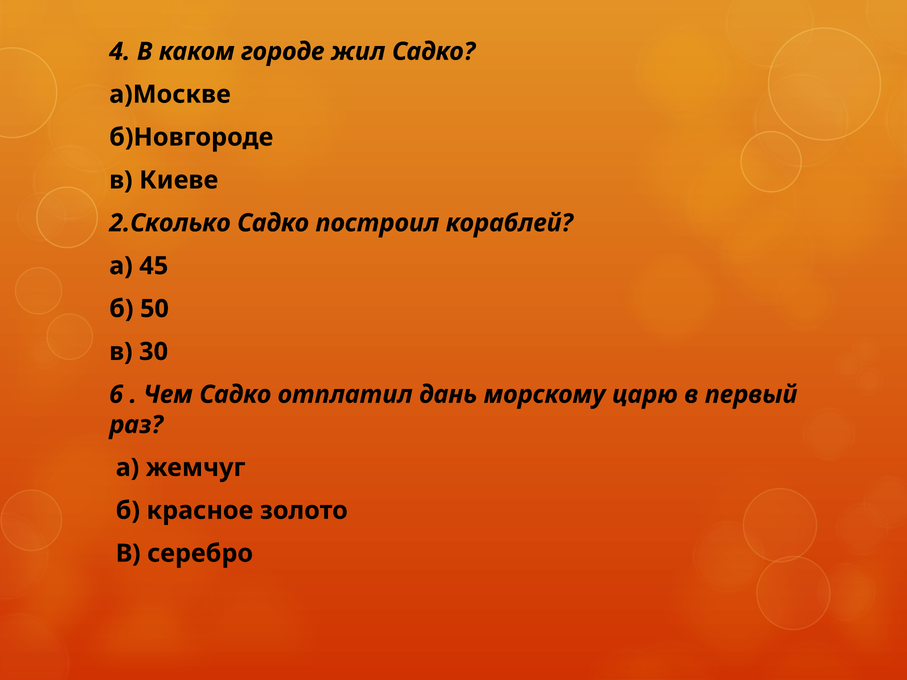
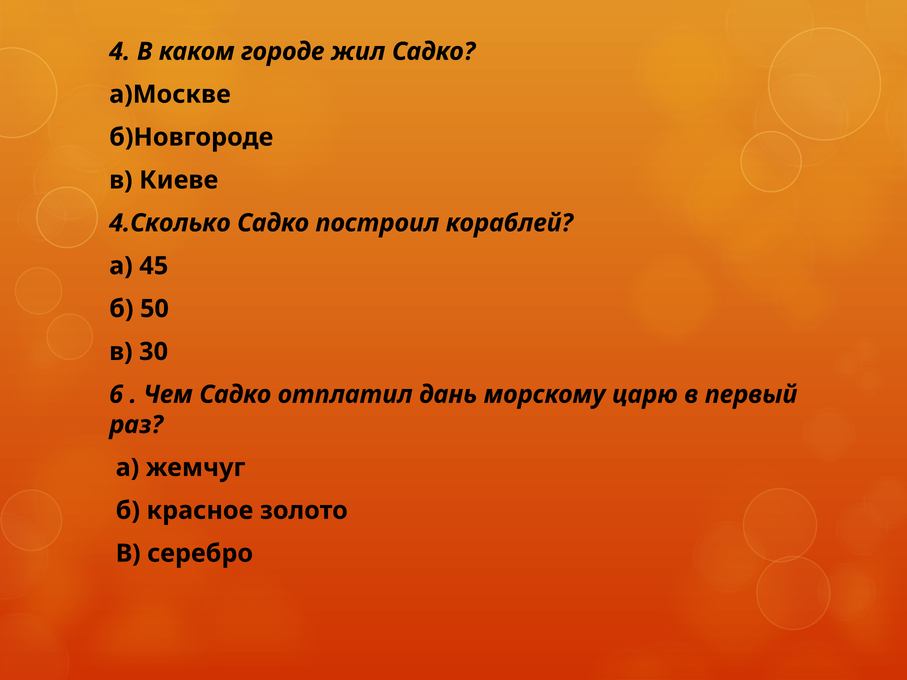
2.Сколько: 2.Сколько -> 4.Сколько
